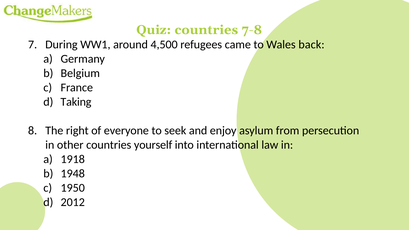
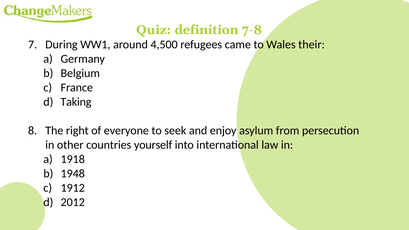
Quiz countries: countries -> definition
back: back -> their
1950: 1950 -> 1912
